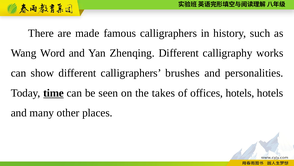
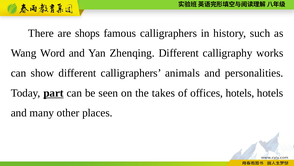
made: made -> shops
brushes: brushes -> animals
time: time -> part
